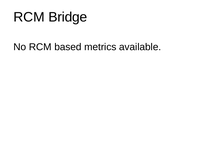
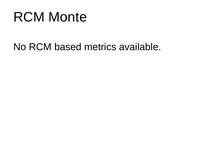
Bridge: Bridge -> Monte
